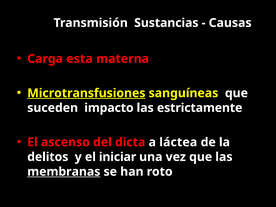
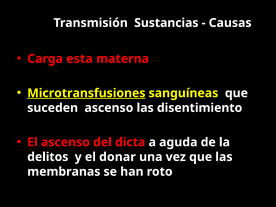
suceden impacto: impacto -> ascenso
estrictamente: estrictamente -> disentimiento
láctea: láctea -> aguda
iniciar: iniciar -> donar
membranas underline: present -> none
